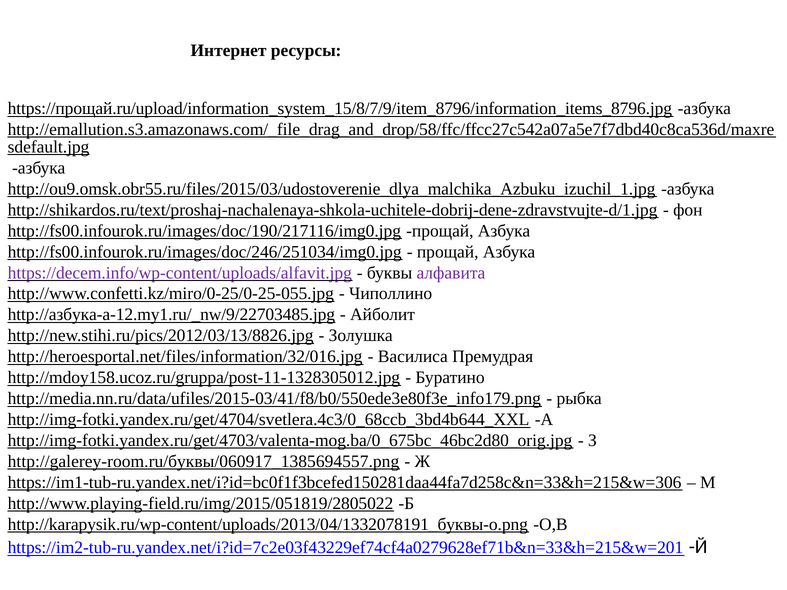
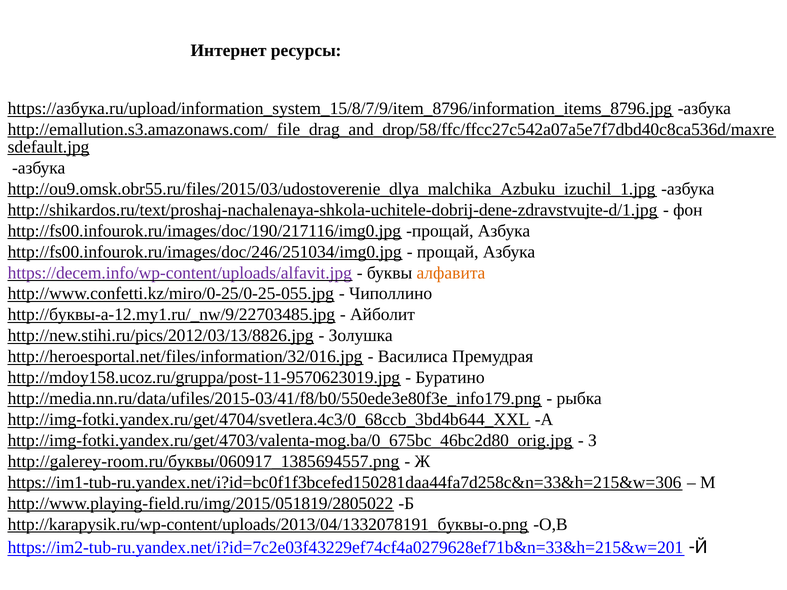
https://прощай.ru/upload/information_system_15/8/7/9/item_8796/information_items_8796.jpg: https://прощай.ru/upload/information_system_15/8/7/9/item_8796/information_items_8796.jpg -> https://азбука.ru/upload/information_system_15/8/7/9/item_8796/information_items_8796.jpg
алфавита colour: purple -> orange
http://азбука-a-12.my1.ru/_nw/9/22703485.jpg: http://азбука-a-12.my1.ru/_nw/9/22703485.jpg -> http://буквы-a-12.my1.ru/_nw/9/22703485.jpg
http://mdoy158.ucoz.ru/gruppa/post-11-1328305012.jpg: http://mdoy158.ucoz.ru/gruppa/post-11-1328305012.jpg -> http://mdoy158.ucoz.ru/gruppa/post-11-9570623019.jpg
